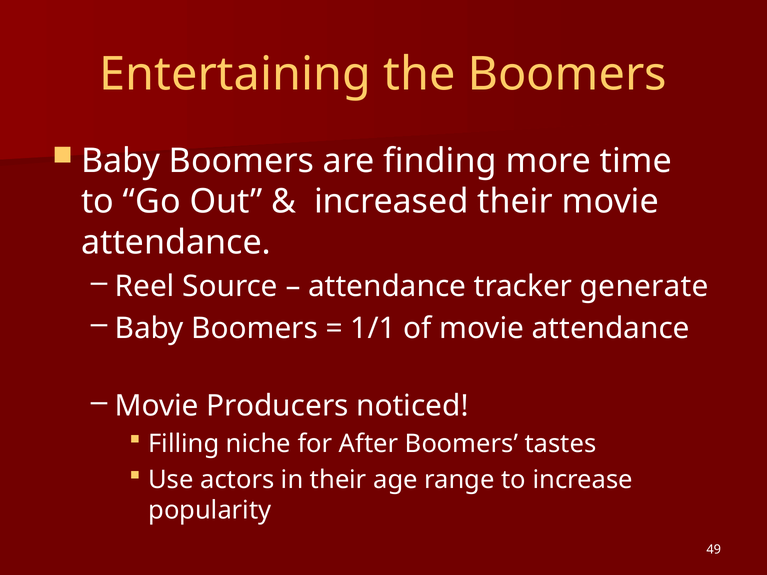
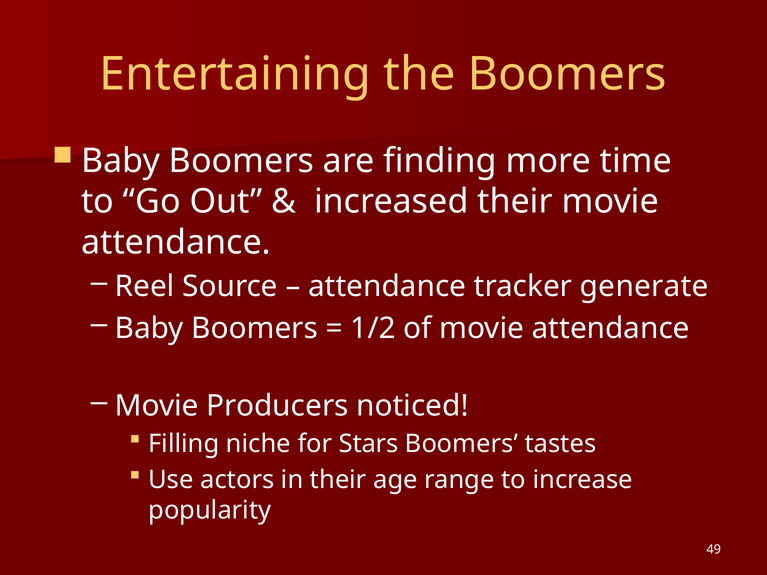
1/1: 1/1 -> 1/2
After: After -> Stars
